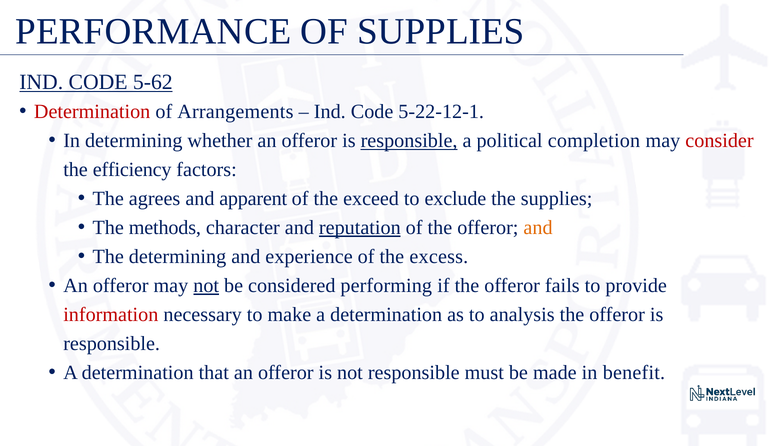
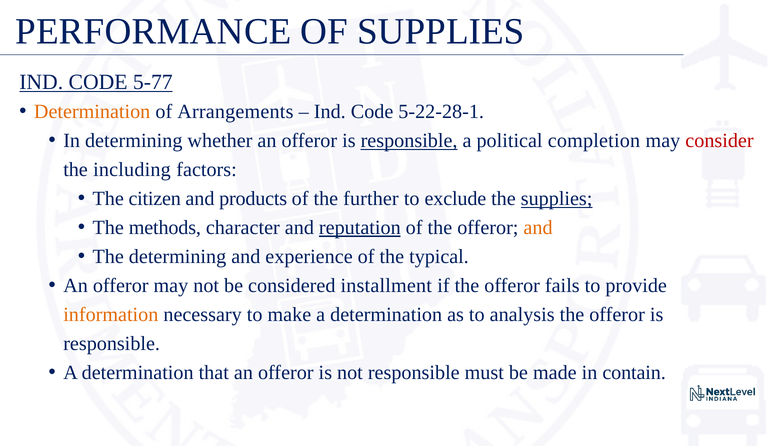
5-62: 5-62 -> 5-77
Determination at (92, 112) colour: red -> orange
5-22-12-1: 5-22-12-1 -> 5-22-28-1
efficiency: efficiency -> including
agrees: agrees -> citizen
apparent: apparent -> products
exceed: exceed -> further
supplies at (557, 199) underline: none -> present
excess: excess -> typical
not at (206, 286) underline: present -> none
performing: performing -> installment
information colour: red -> orange
benefit: benefit -> contain
